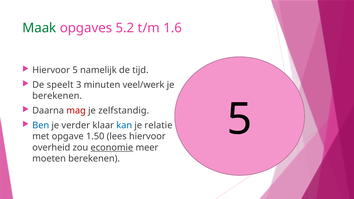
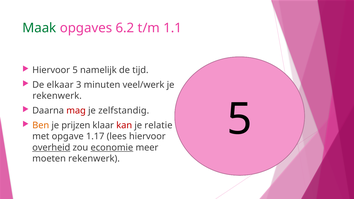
5.2: 5.2 -> 6.2
1.6: 1.6 -> 1.1
speelt: speelt -> elkaar
berekenen at (57, 96): berekenen -> rekenwerk
Ben colour: blue -> orange
verder: verder -> prijzen
kan colour: blue -> red
1.50: 1.50 -> 1.17
overheid underline: none -> present
moeten berekenen: berekenen -> rekenwerk
